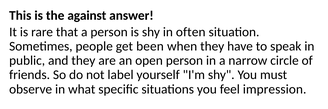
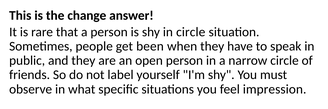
against: against -> change
in often: often -> circle
